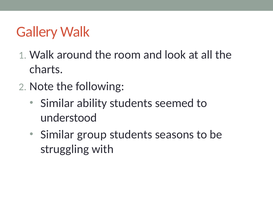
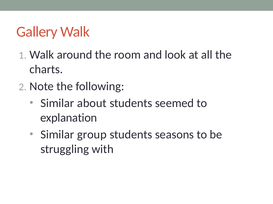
ability: ability -> about
understood: understood -> explanation
